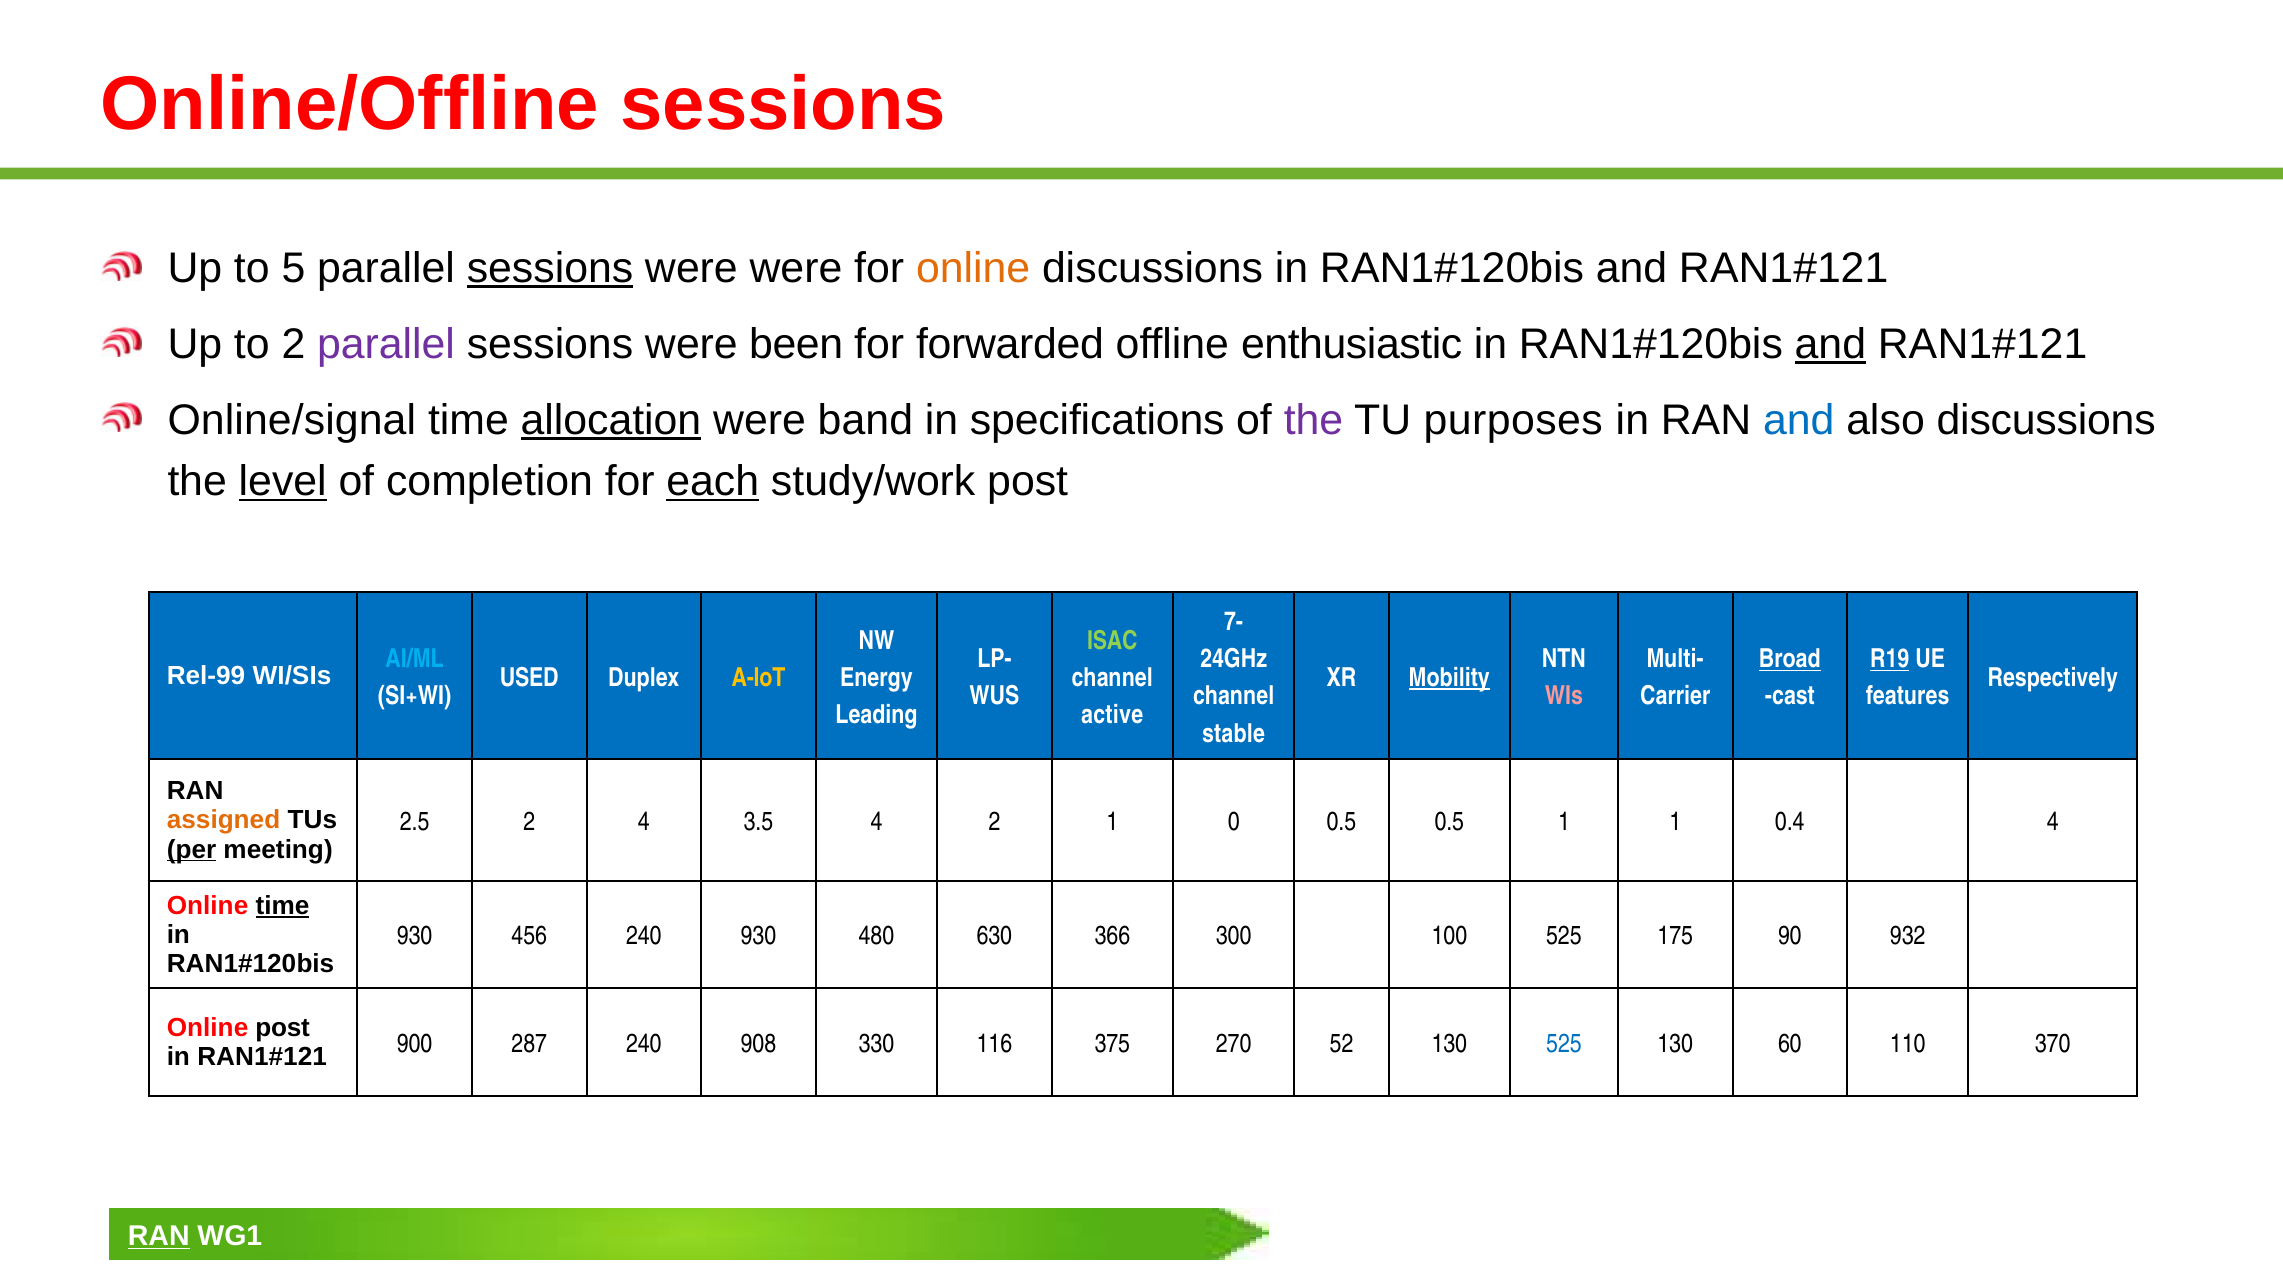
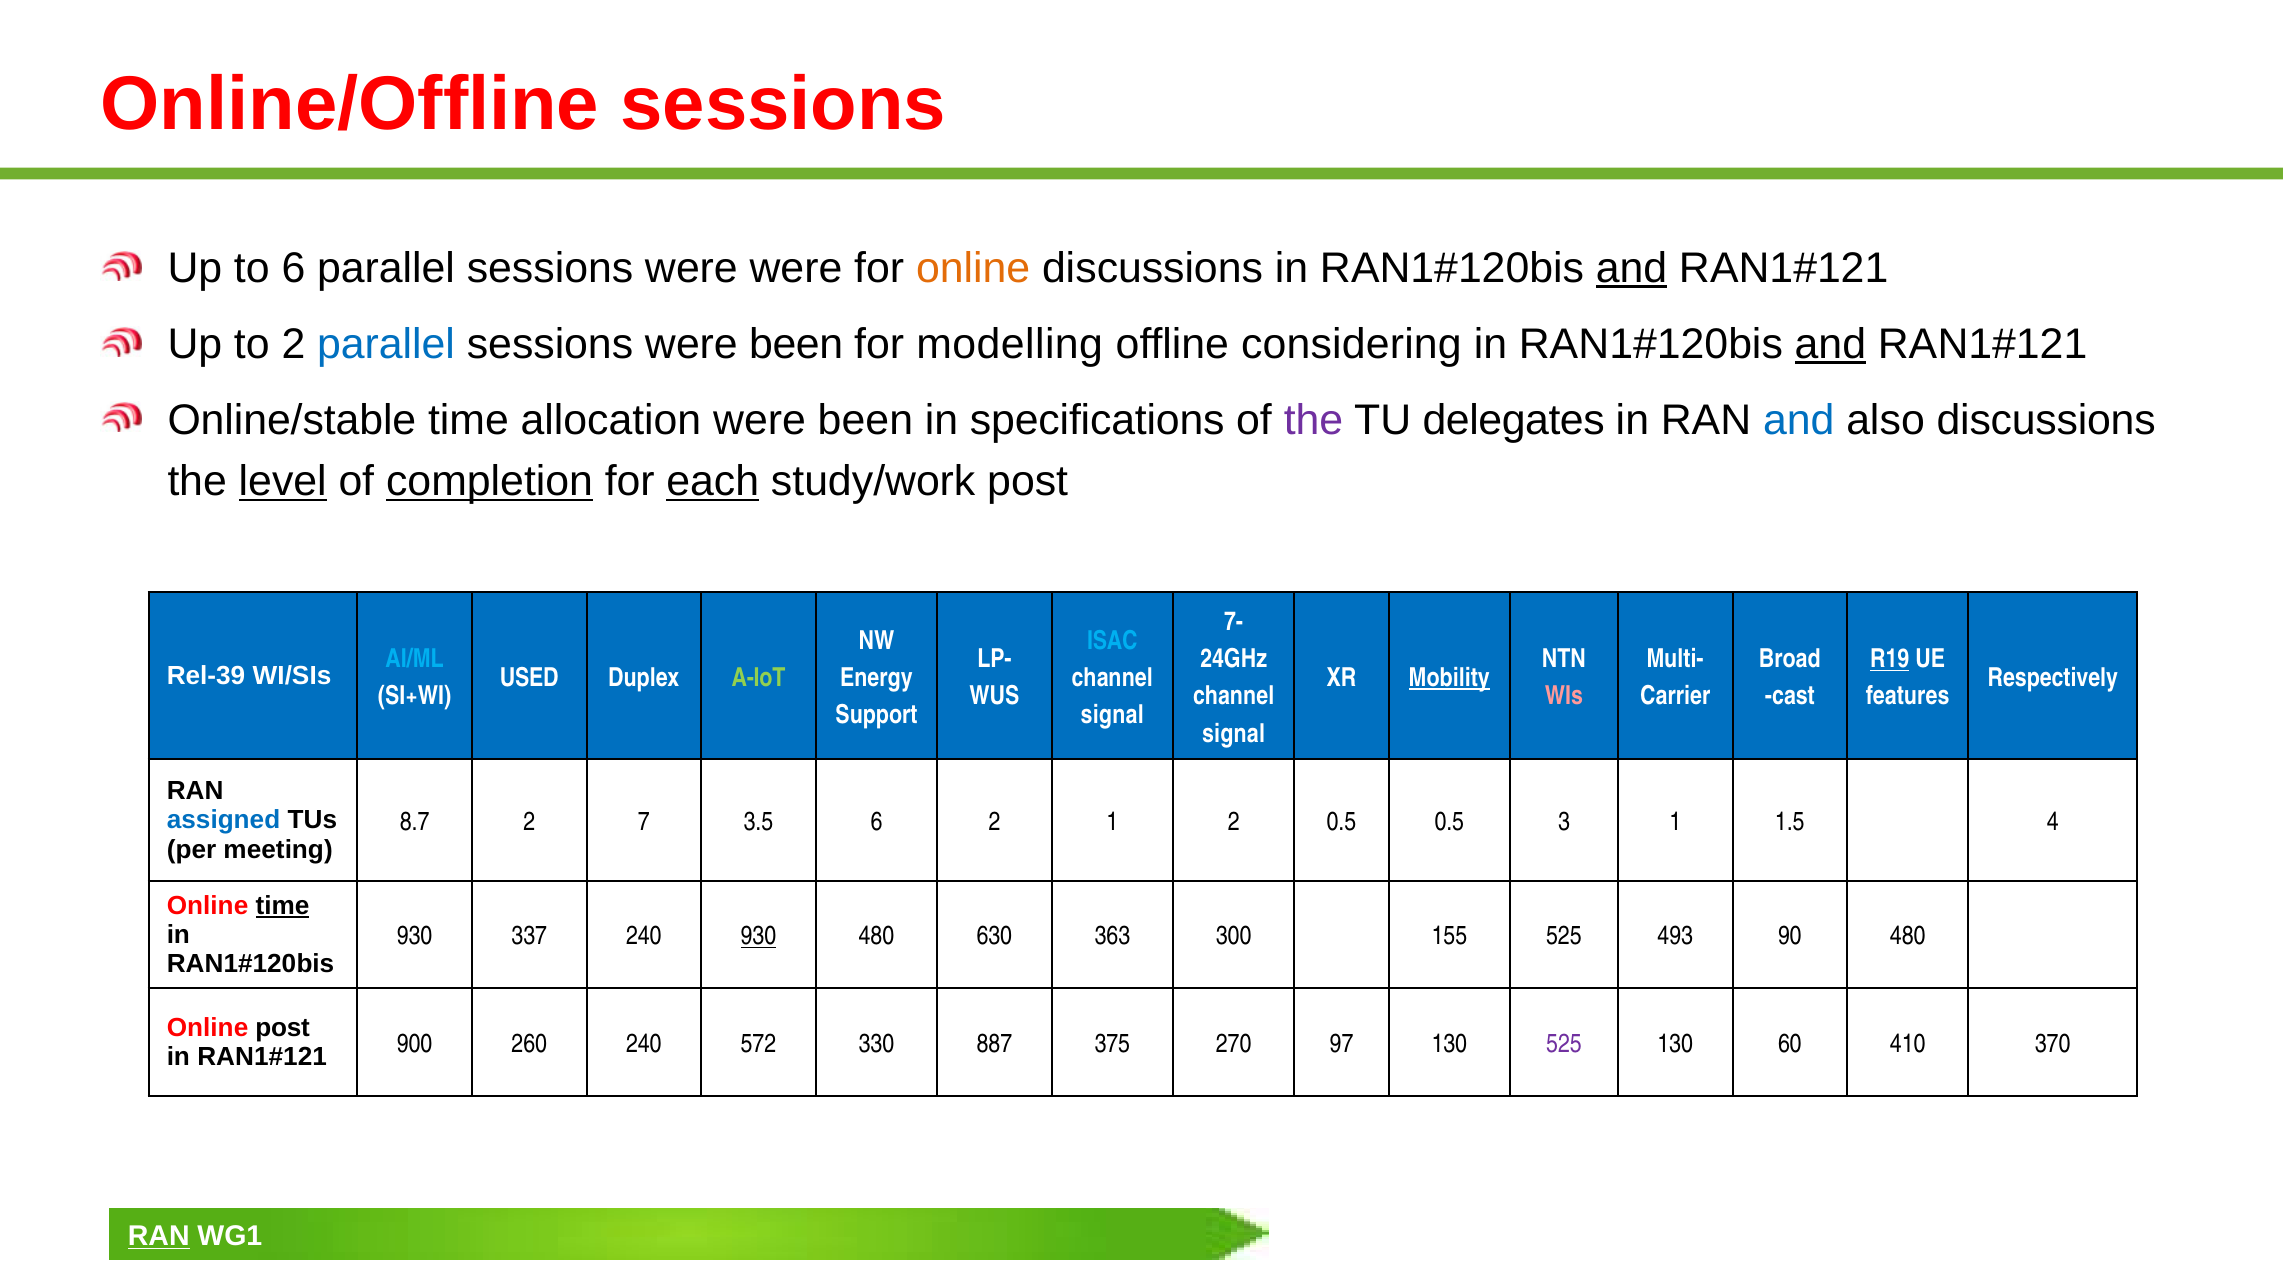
to 5: 5 -> 6
sessions at (550, 268) underline: present -> none
and at (1632, 268) underline: none -> present
parallel at (386, 344) colour: purple -> blue
forwarded: forwarded -> modelling
enthusiastic: enthusiastic -> considering
Online/signal: Online/signal -> Online/stable
allocation underline: present -> none
band at (865, 420): band -> been
purposes: purposes -> delegates
completion underline: none -> present
ISAC colour: light green -> light blue
Broad underline: present -> none
Rel-99: Rel-99 -> Rel-39
A-IoT colour: yellow -> light green
Leading: Leading -> Support
active at (1112, 715): active -> signal
stable at (1234, 733): stable -> signal
assigned colour: orange -> blue
2.5: 2.5 -> 8.7
2 4: 4 -> 7
3.5 4: 4 -> 6
1 0: 0 -> 2
0.5 1: 1 -> 3
0.4: 0.4 -> 1.5
per underline: present -> none
456: 456 -> 337
930 at (758, 936) underline: none -> present
366: 366 -> 363
100: 100 -> 155
175: 175 -> 493
90 932: 932 -> 480
287: 287 -> 260
908: 908 -> 572
116: 116 -> 887
52: 52 -> 97
525 at (1564, 1044) colour: blue -> purple
110: 110 -> 410
